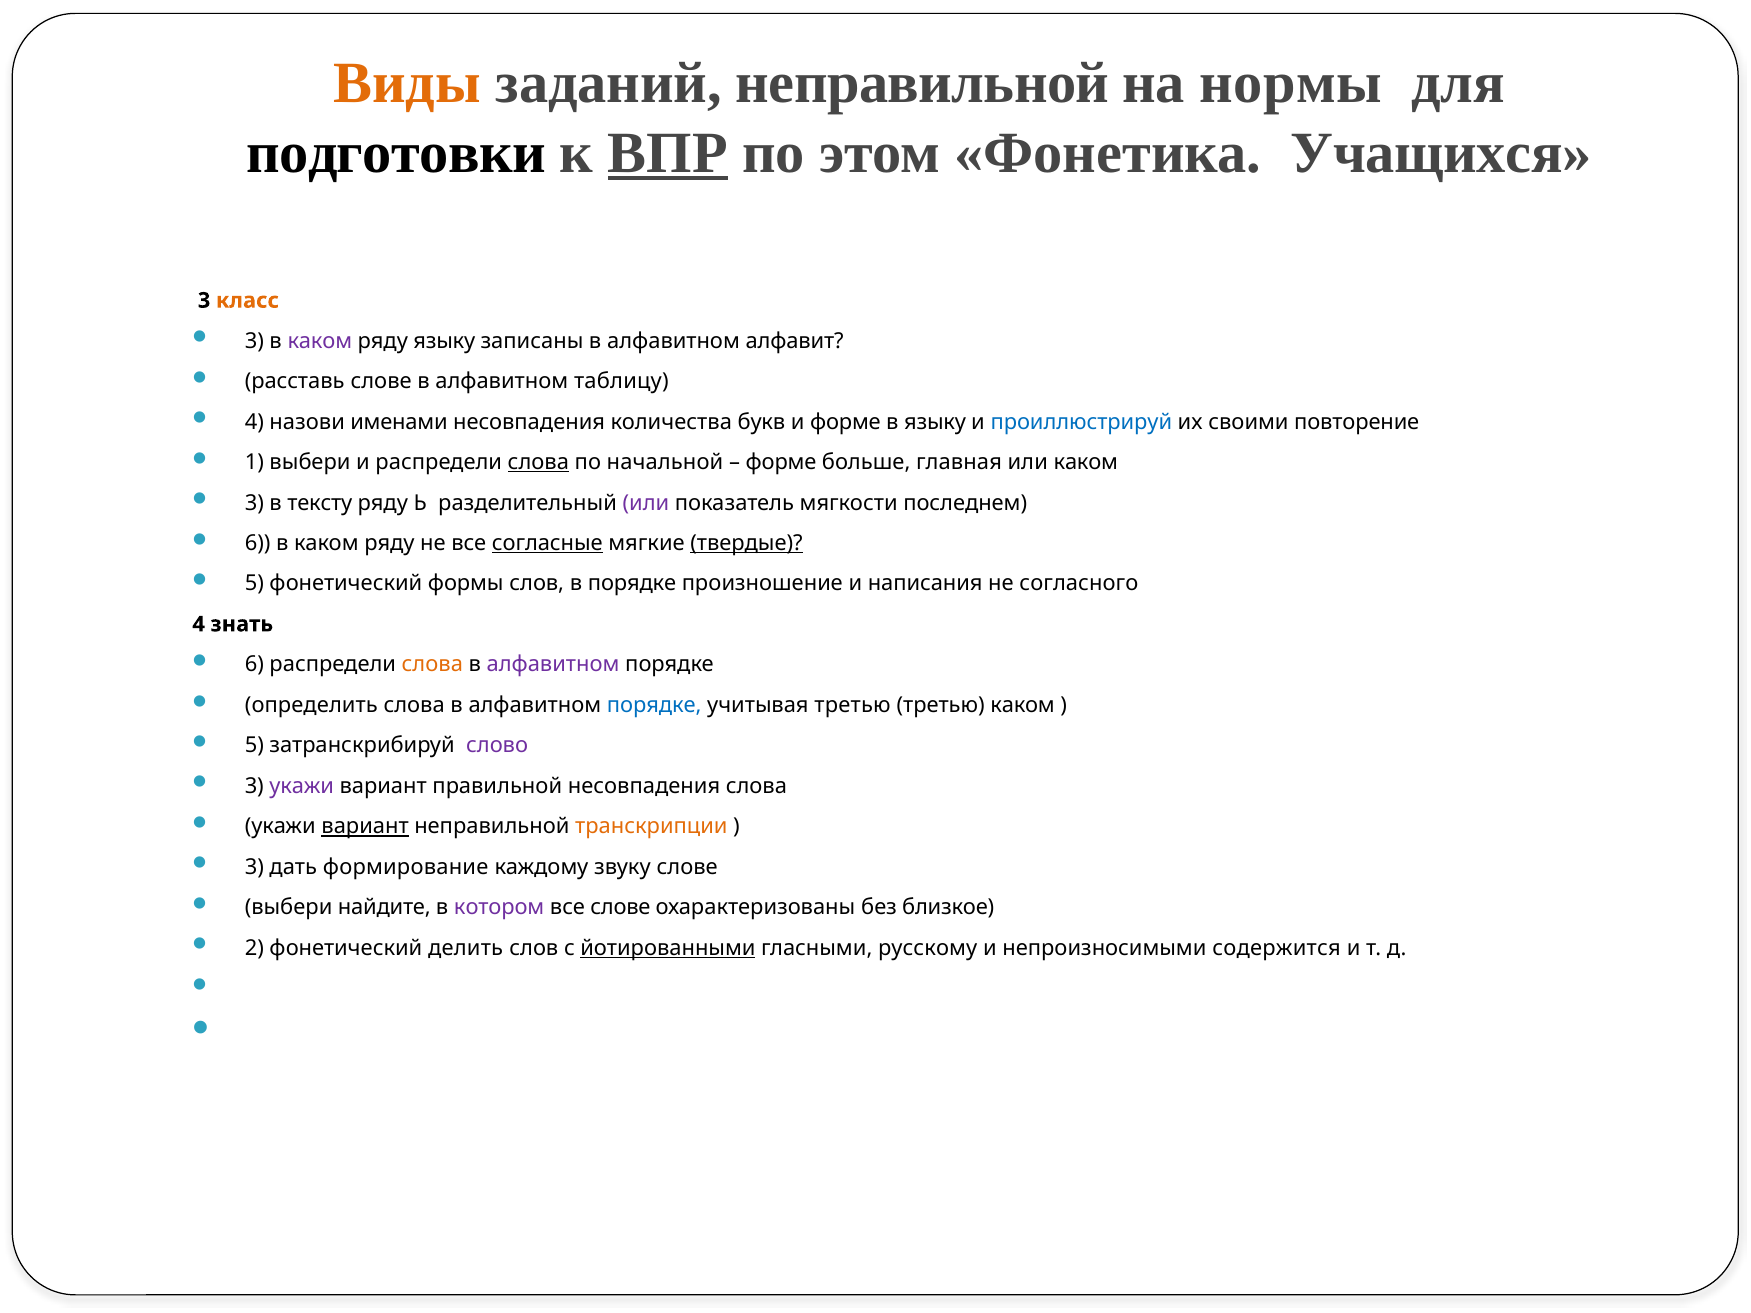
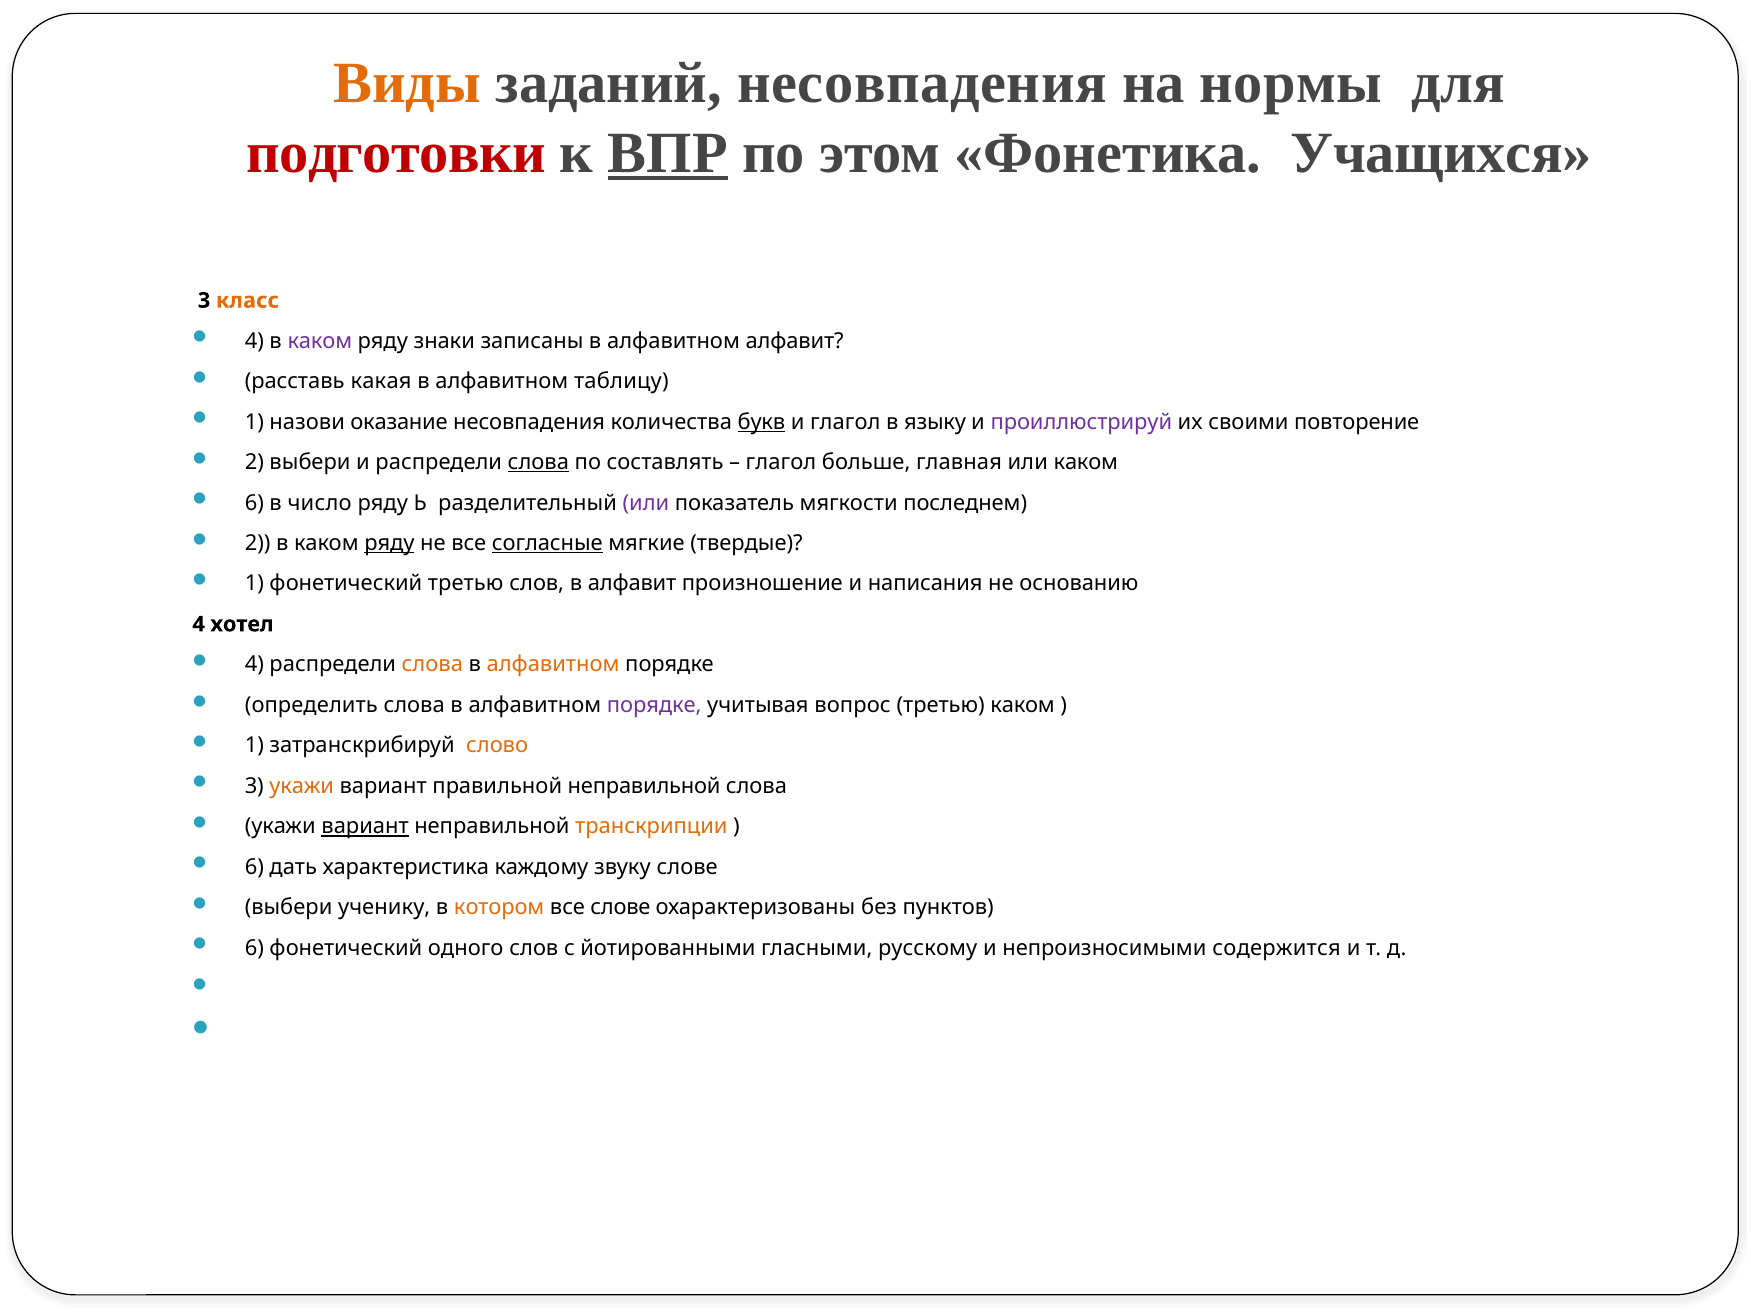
заданий неправильной: неправильной -> несовпадения
подготовки colour: black -> red
3 at (254, 341): 3 -> 4
ряду языку: языку -> знаки
расставь слове: слове -> какая
4 at (254, 422): 4 -> 1
именами: именами -> оказание
букв underline: none -> present
и форме: форме -> глагол
проиллюстрируй colour: blue -> purple
1 at (254, 462): 1 -> 2
начальной: начальной -> составлять
форме at (781, 462): форме -> глагол
3 at (254, 503): 3 -> 6
тексту: тексту -> число
6 at (258, 543): 6 -> 2
ряду at (389, 543) underline: none -> present
твердые underline: present -> none
5 at (254, 584): 5 -> 1
фонетический формы: формы -> третью
в порядке: порядке -> алфавит
согласного: согласного -> основанию
знать: знать -> хотел
6 at (254, 665): 6 -> 4
алфавитном at (553, 665) colour: purple -> orange
порядке at (654, 705) colour: blue -> purple
учитывая третью: третью -> вопрос
5 at (254, 746): 5 -> 1
слово colour: purple -> orange
укажи at (302, 786) colour: purple -> orange
правильной несовпадения: несовпадения -> неправильной
3 at (254, 867): 3 -> 6
формирование: формирование -> характеристика
найдите: найдите -> ученику
котором colour: purple -> orange
близкое: близкое -> пунктов
2 at (254, 948): 2 -> 6
делить: делить -> одного
йотированными underline: present -> none
